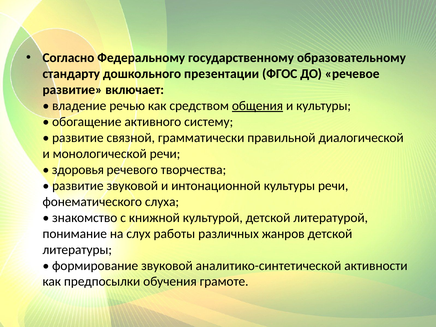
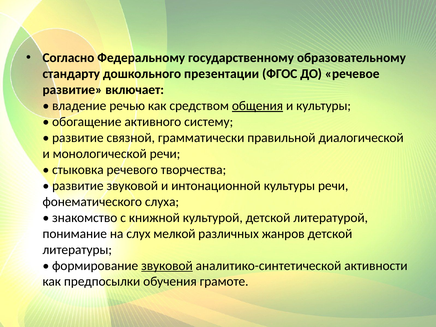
здоровья: здоровья -> стыковка
работы: работы -> мелкой
звуковой at (167, 266) underline: none -> present
